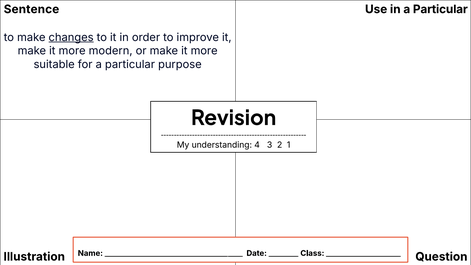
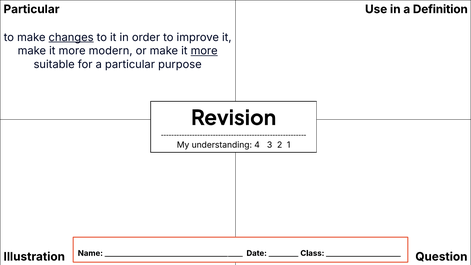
Sentence at (31, 9): Sentence -> Particular
in a Particular: Particular -> Definition
more at (204, 51) underline: none -> present
